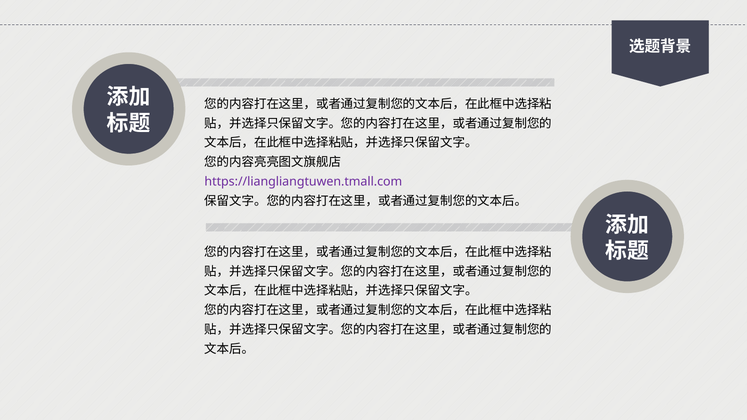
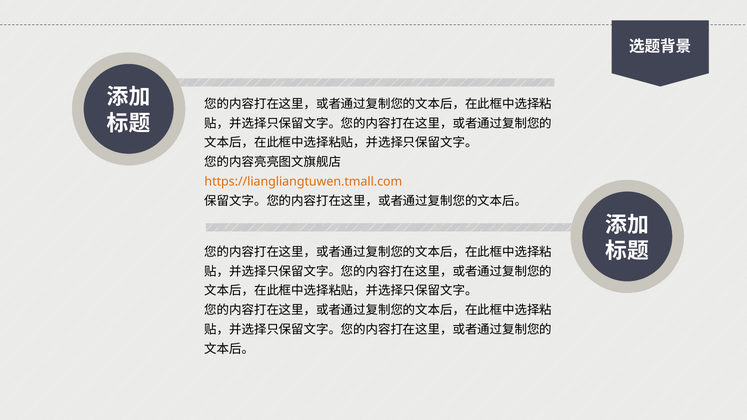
https://liangliangtuwen.tmall.com colour: purple -> orange
